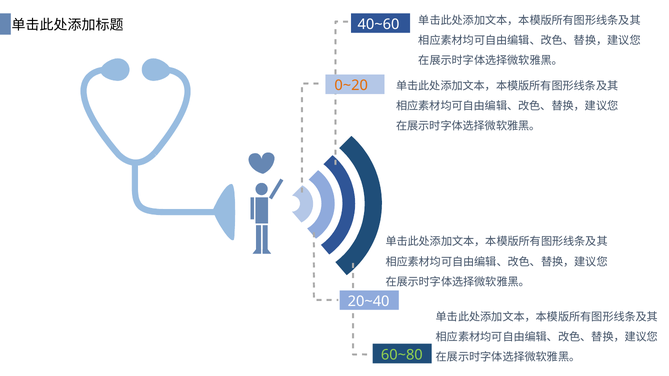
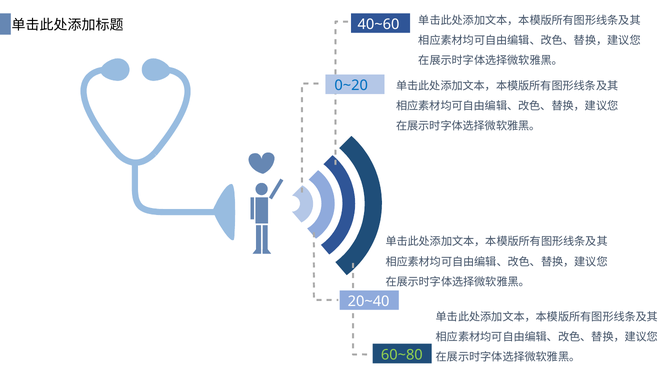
0~20 colour: orange -> blue
